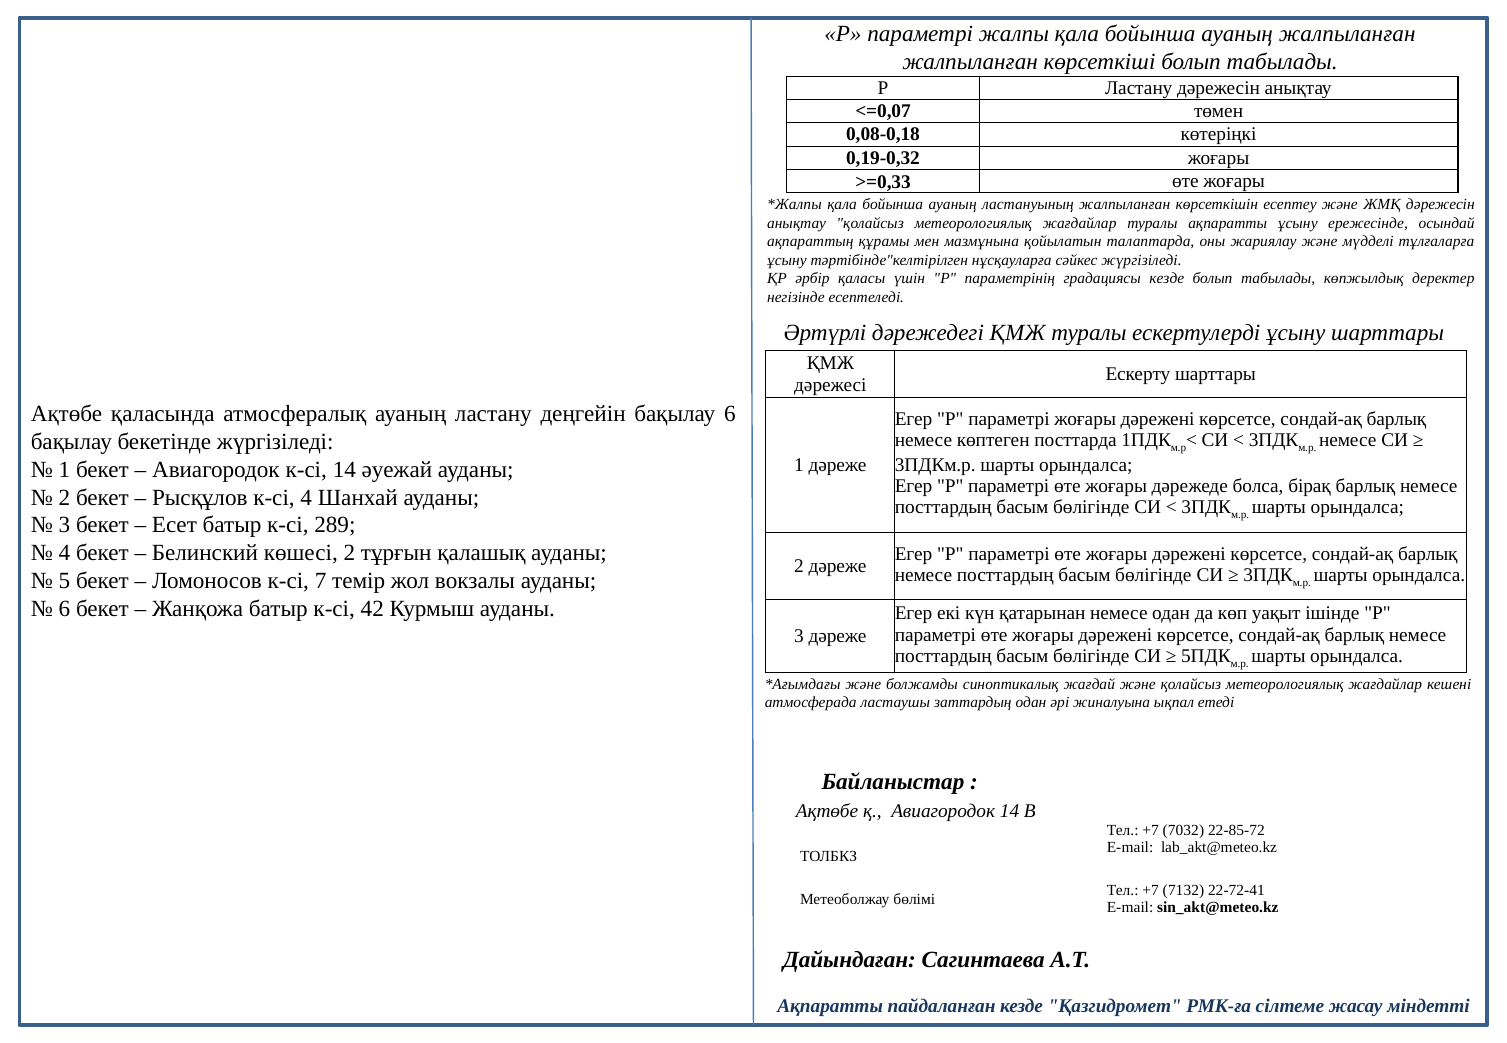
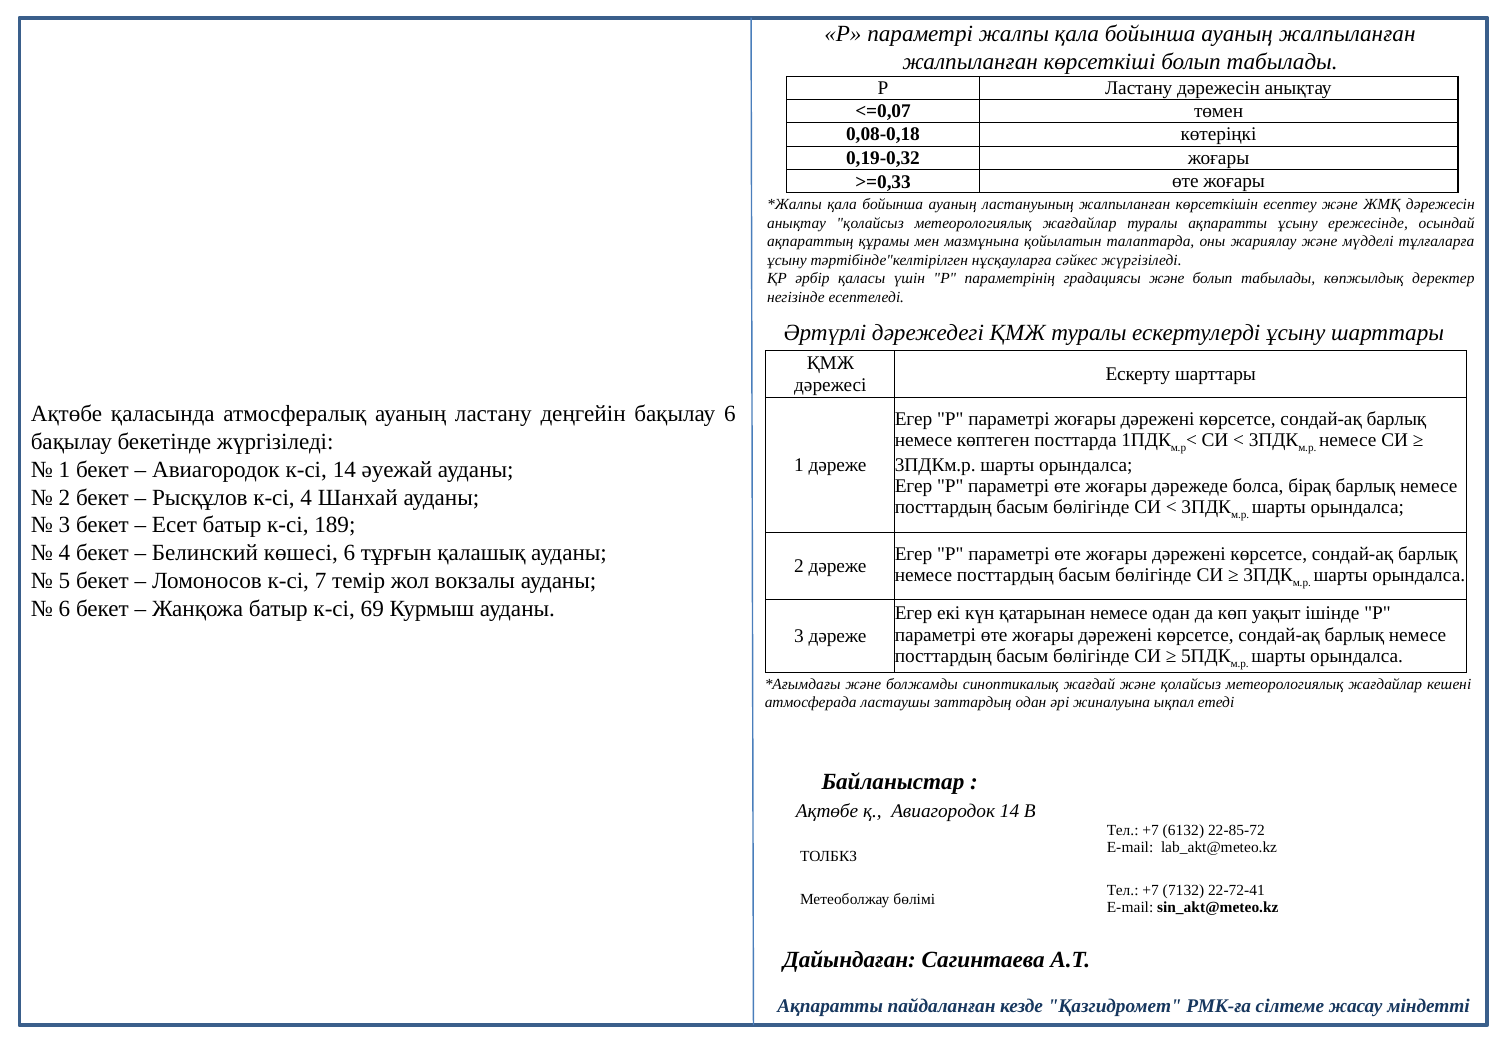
градациясы кезде: кезде -> және
289: 289 -> 189
көшесі 2: 2 -> 6
42: 42 -> 69
7032: 7032 -> 6132
